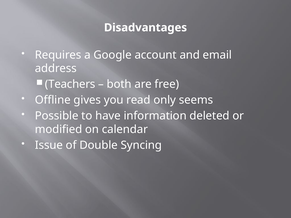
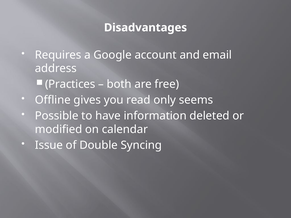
Teachers: Teachers -> Practices
